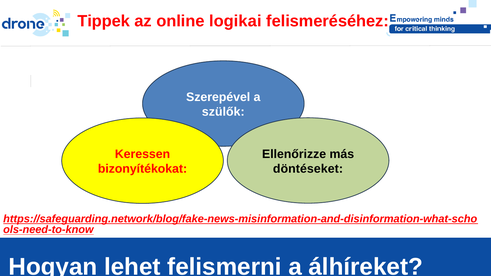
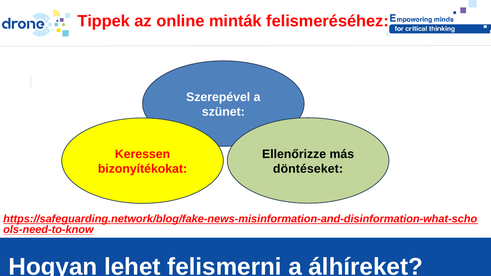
logikai: logikai -> minták
szülők: szülők -> szünet
